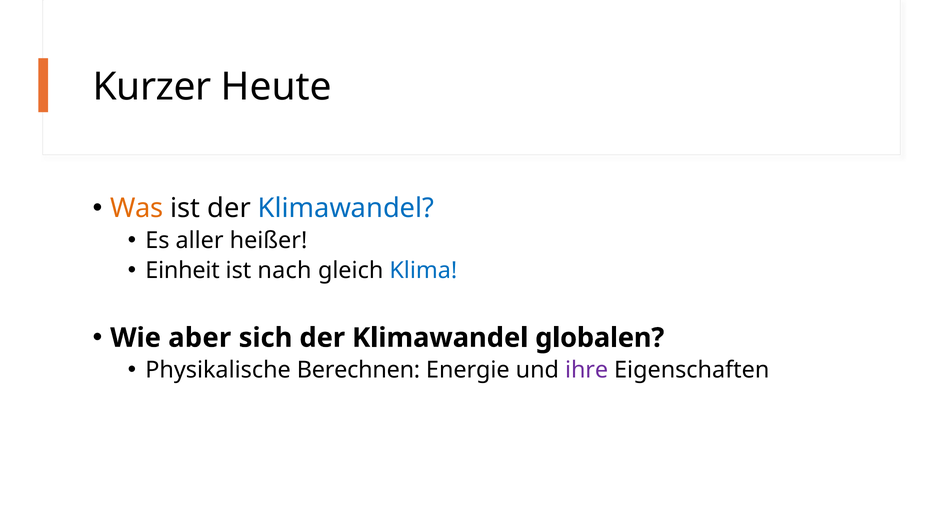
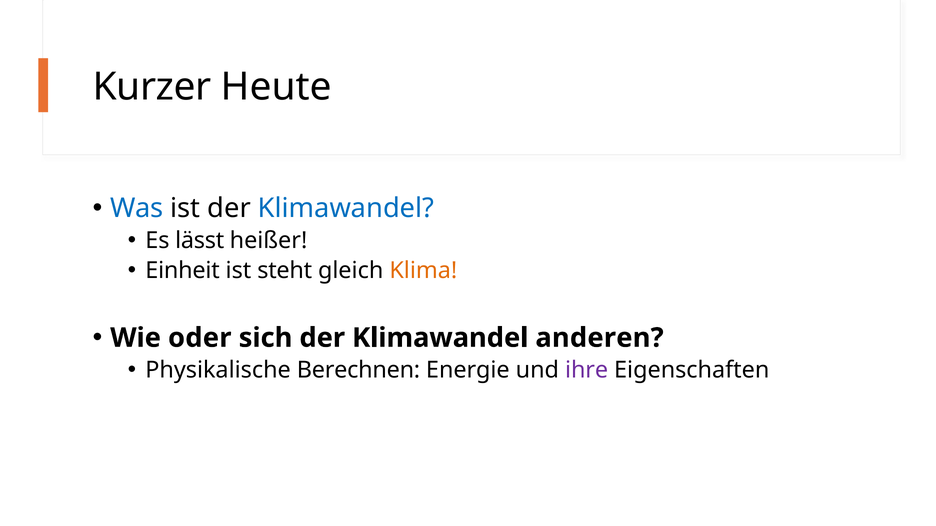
Was colour: orange -> blue
aller: aller -> lässt
nach: nach -> steht
Klima colour: blue -> orange
aber: aber -> oder
globalen: globalen -> anderen
